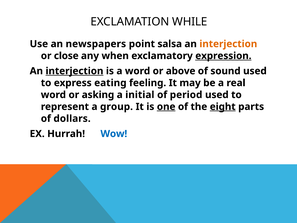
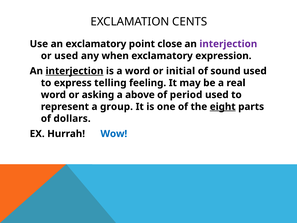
WHILE: WHILE -> CENTS
an newspapers: newspapers -> exclamatory
salsa: salsa -> close
interjection at (228, 44) colour: orange -> purple
or close: close -> used
expression underline: present -> none
above: above -> initial
eating: eating -> telling
initial: initial -> above
one underline: present -> none
